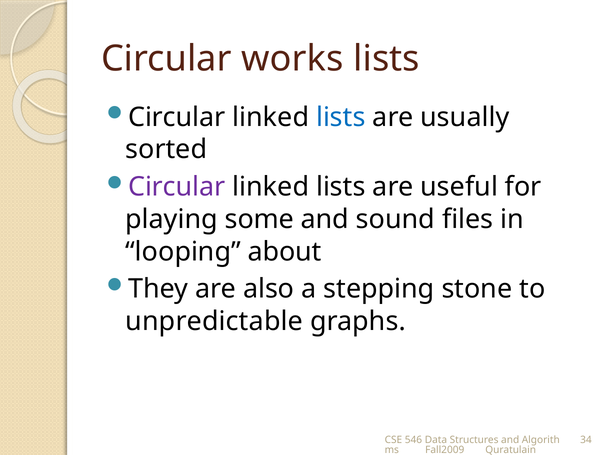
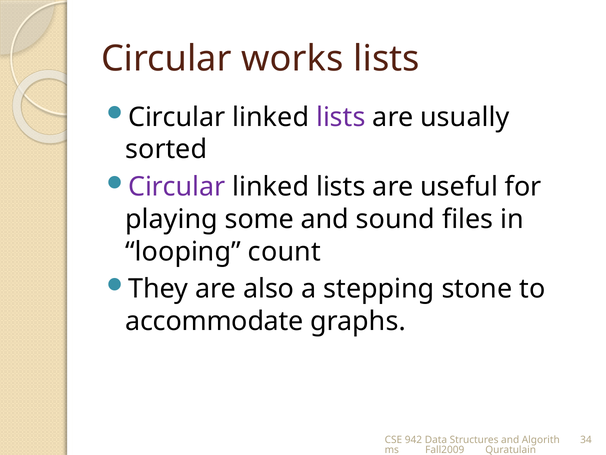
lists at (341, 117) colour: blue -> purple
about: about -> count
unpredictable: unpredictable -> accommodate
546: 546 -> 942
